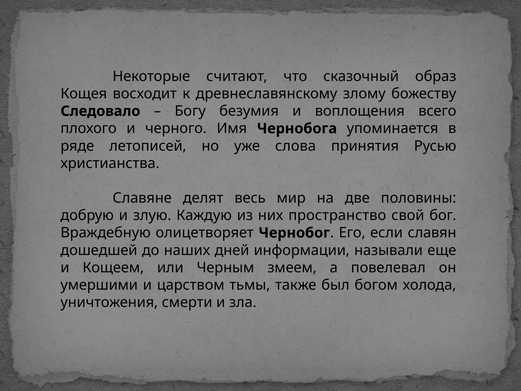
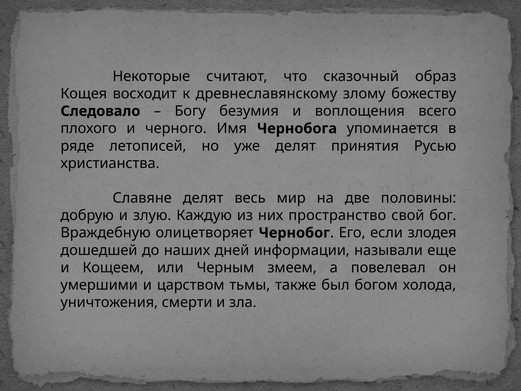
уже слова: слова -> делят
славян: славян -> злодея
